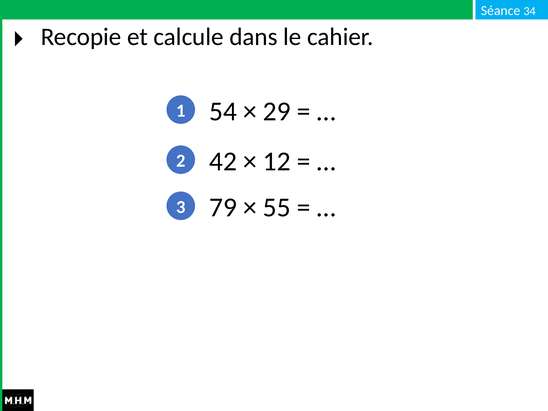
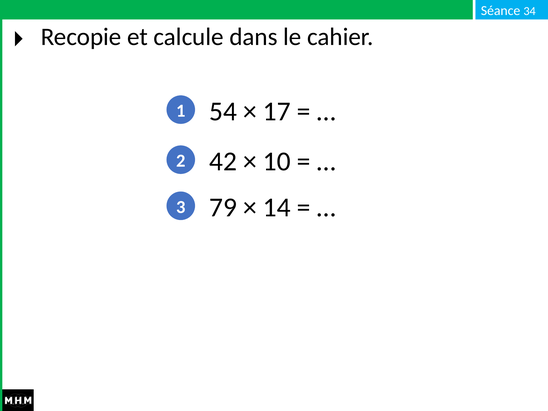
29: 29 -> 17
12: 12 -> 10
55: 55 -> 14
